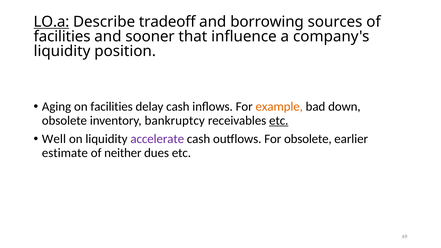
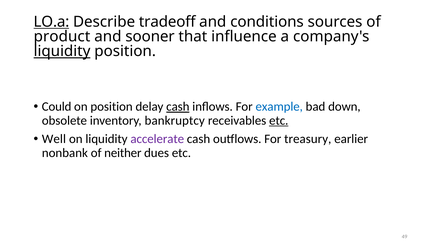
borrowing: borrowing -> conditions
facilities at (62, 37): facilities -> product
liquidity at (62, 51) underline: none -> present
Aging: Aging -> Could
on facilities: facilities -> position
cash at (178, 107) underline: none -> present
example colour: orange -> blue
For obsolete: obsolete -> treasury
estimate: estimate -> nonbank
